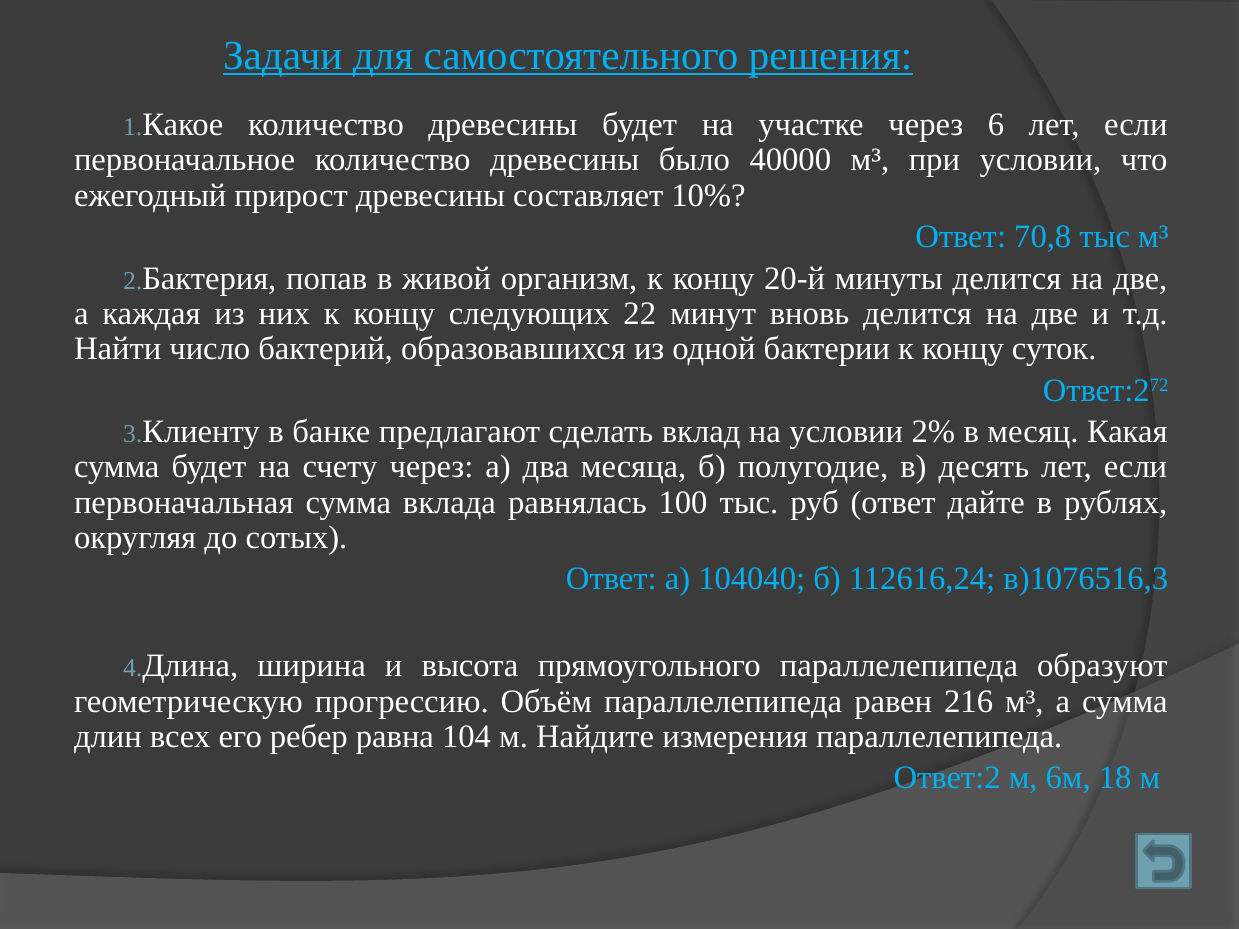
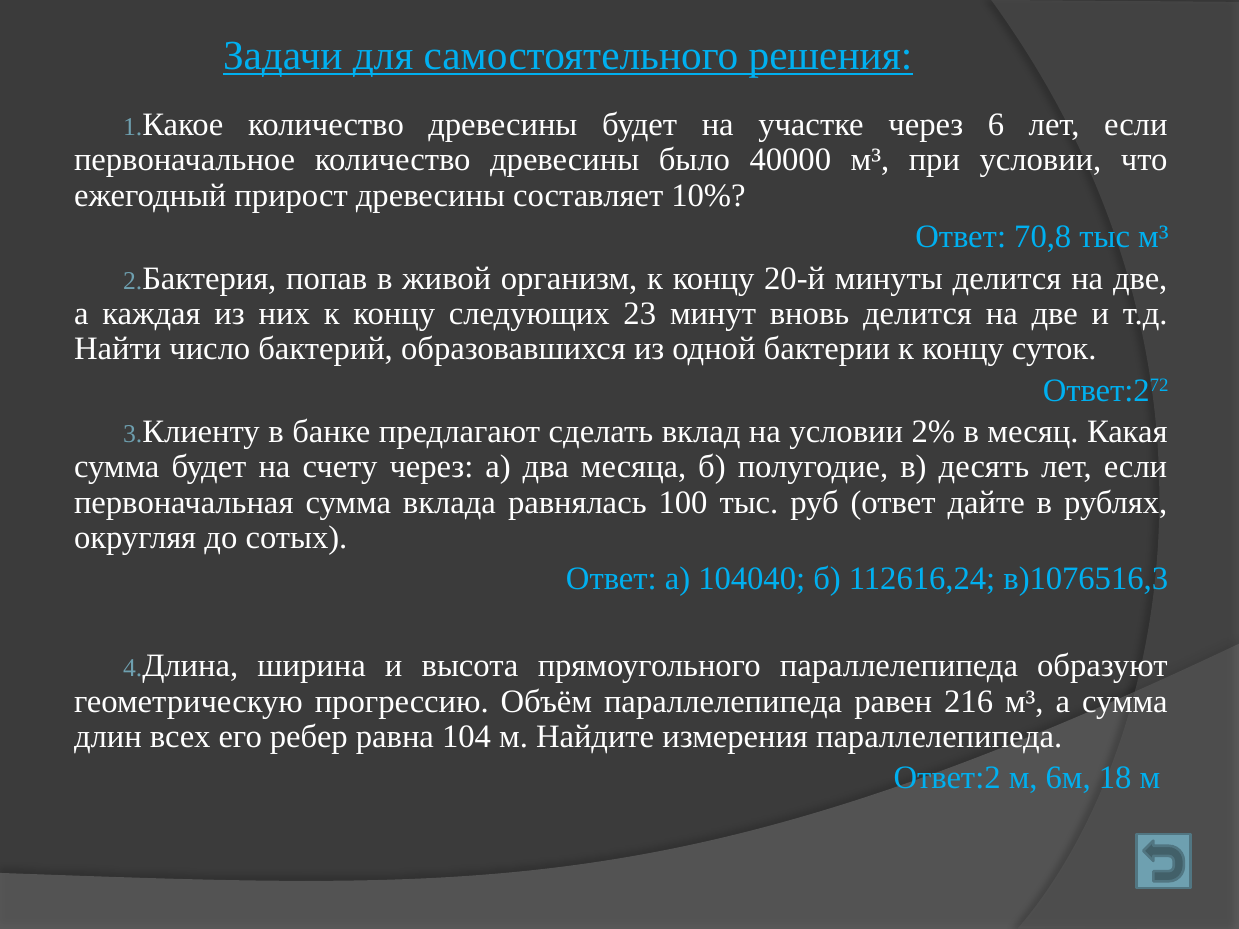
22: 22 -> 23
